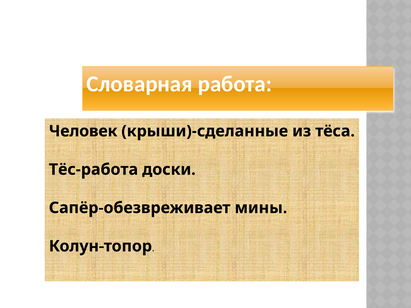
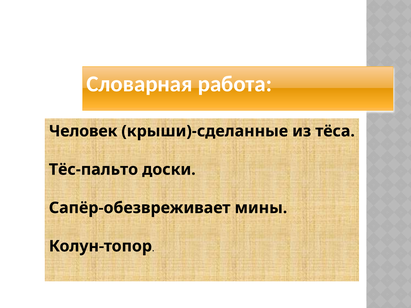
Тёс-работа: Тёс-работа -> Тёс-пальто
